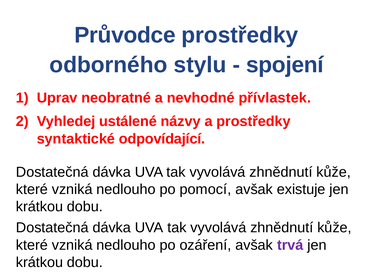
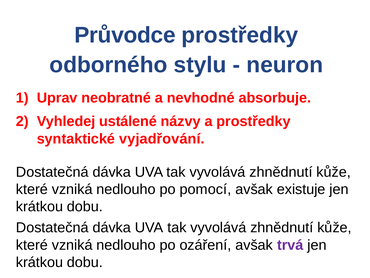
spojení: spojení -> neuron
přívlastek: přívlastek -> absorbuje
odpovídající: odpovídající -> vyjadřování
